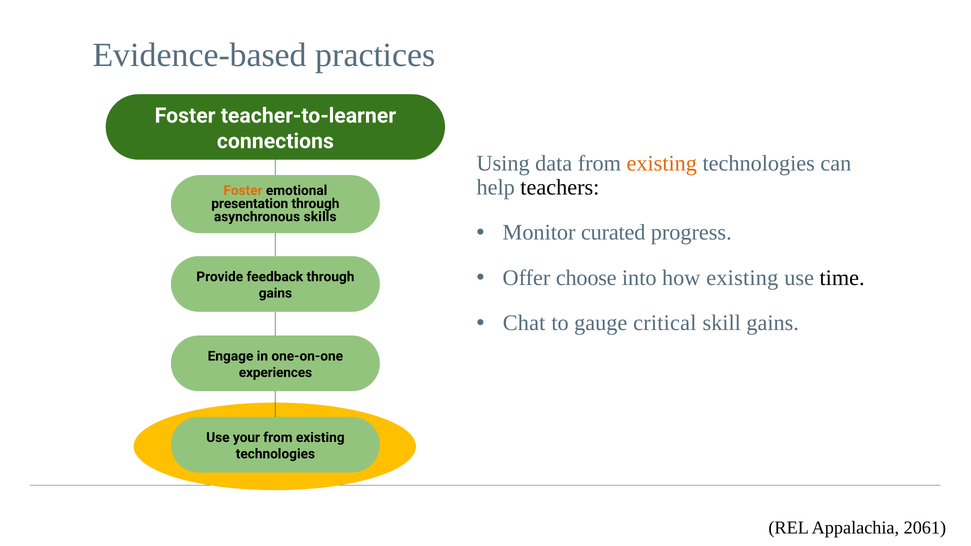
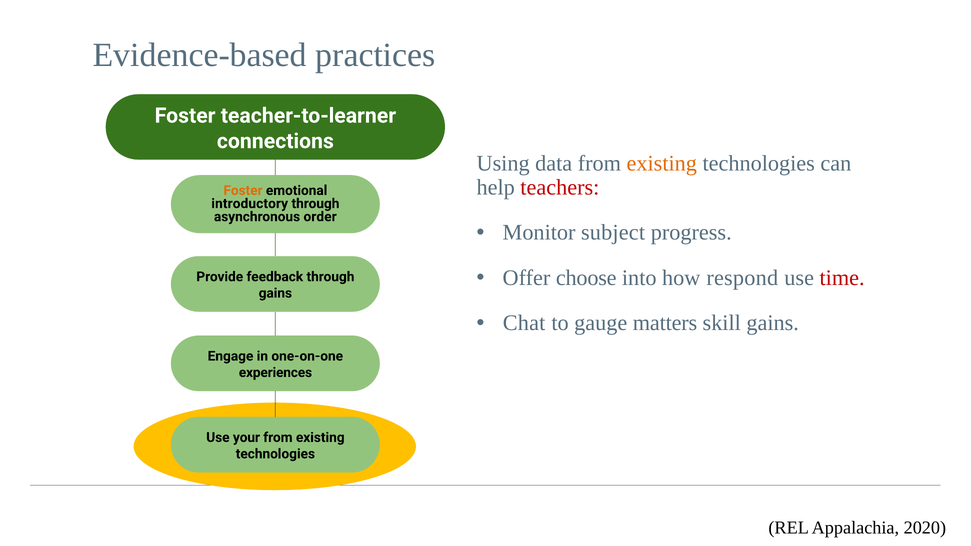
teachers colour: black -> red
presentation: presentation -> introductory
skills: skills -> order
curated: curated -> subject
how existing: existing -> respond
time colour: black -> red
critical: critical -> matters
2061: 2061 -> 2020
